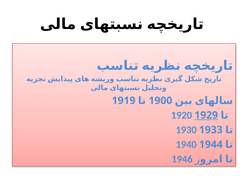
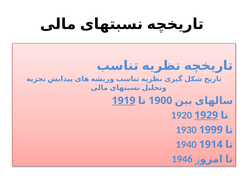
1919 underline: none -> present
1933: 1933 -> 1999
1944: 1944 -> 1914
